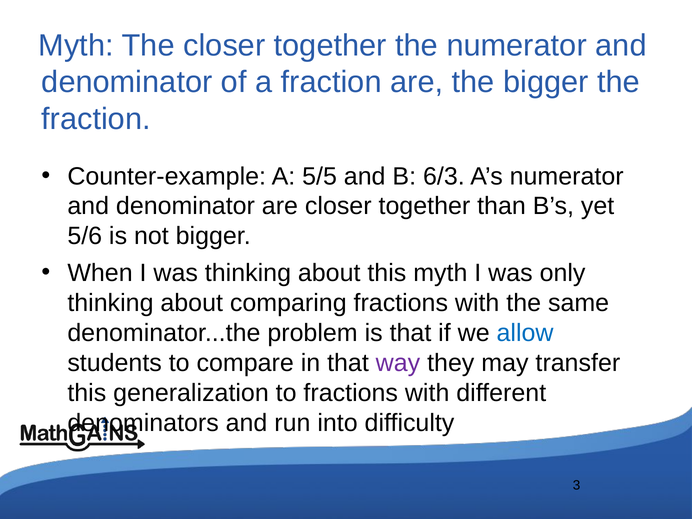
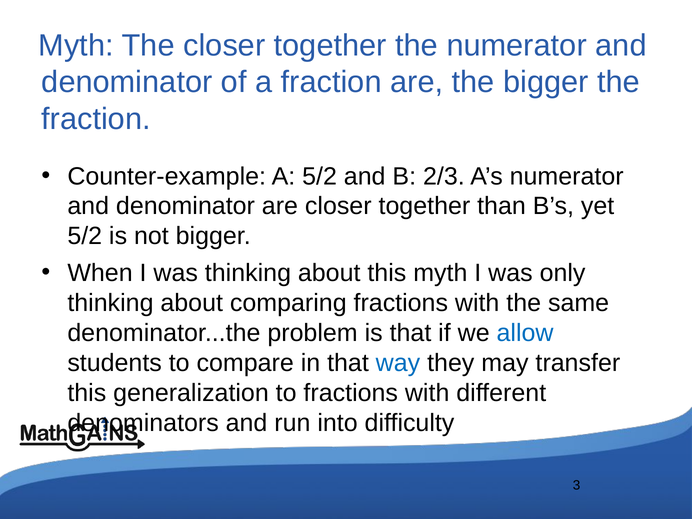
A 5/5: 5/5 -> 5/2
6/3: 6/3 -> 2/3
5/6 at (85, 236): 5/6 -> 5/2
way colour: purple -> blue
